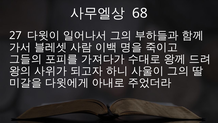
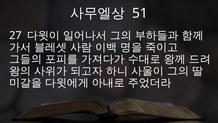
68: 68 -> 51
